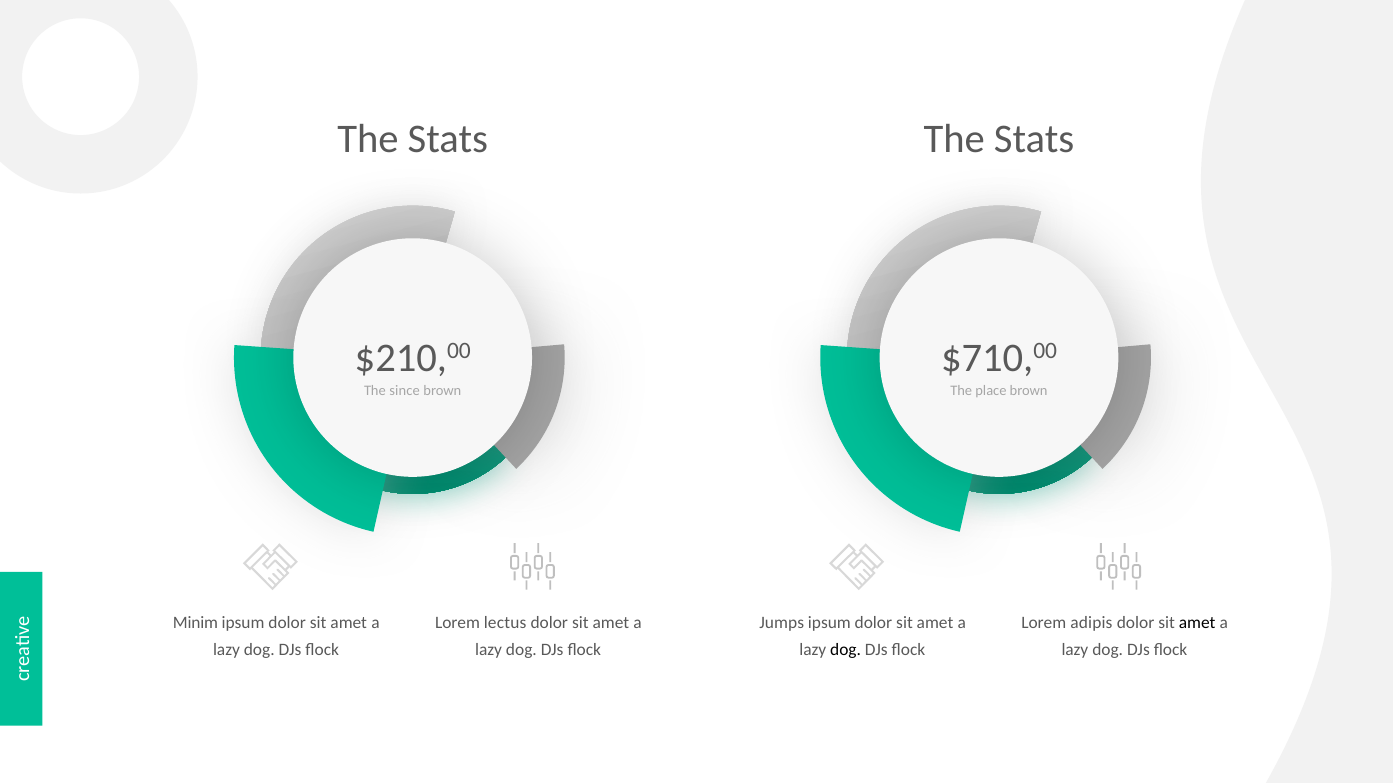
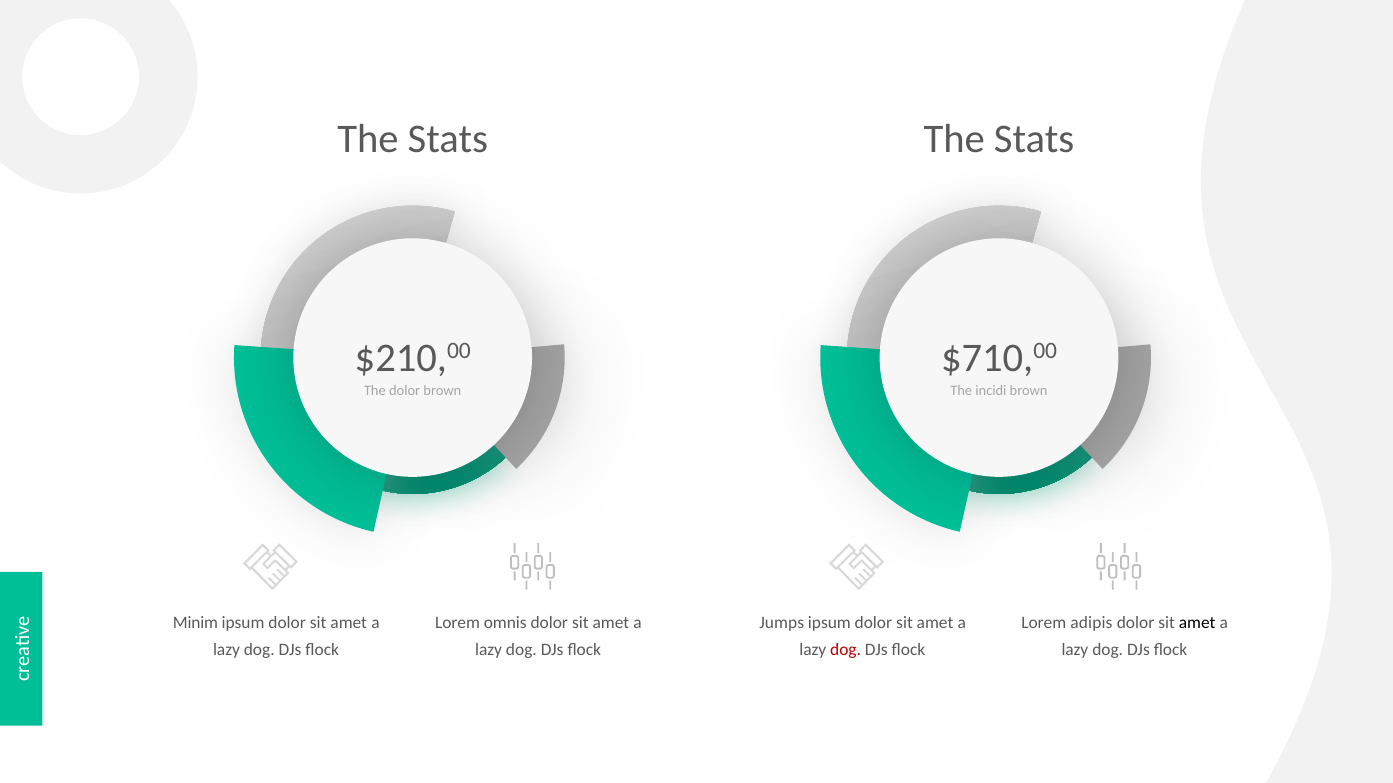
The since: since -> dolor
place: place -> incidi
lectus: lectus -> omnis
dog at (846, 650) colour: black -> red
